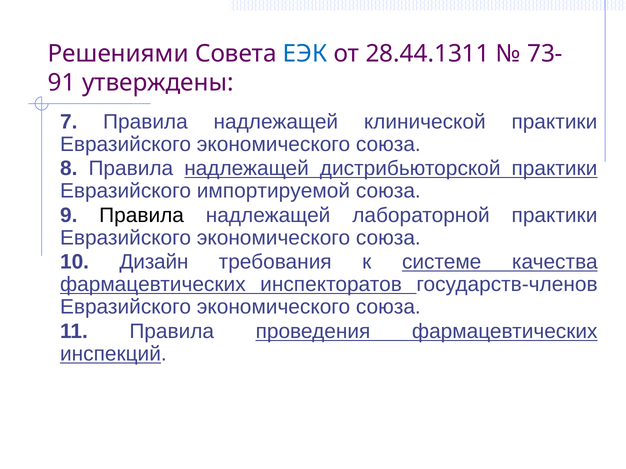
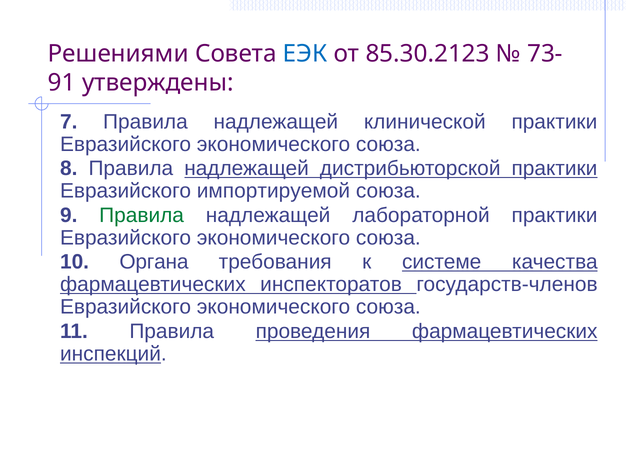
28.44.1311: 28.44.1311 -> 85.30.2123
Правила at (142, 215) colour: black -> green
Дизайн: Дизайн -> Органа
